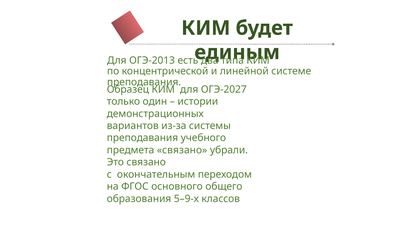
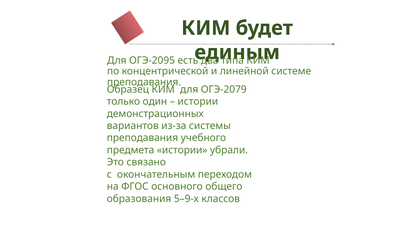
ОГЭ-2013: ОГЭ-2013 -> ОГЭ-2095
ОГЭ-2027: ОГЭ-2027 -> ОГЭ-2079
предмета связано: связано -> истории
